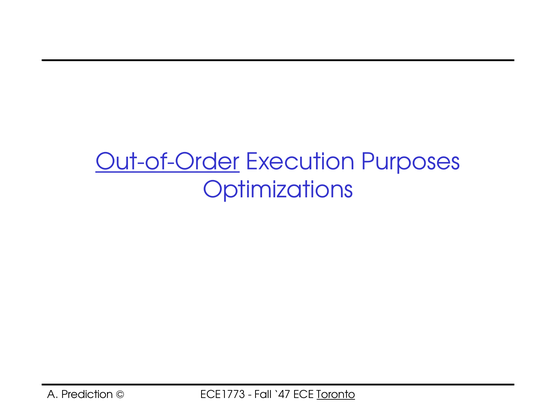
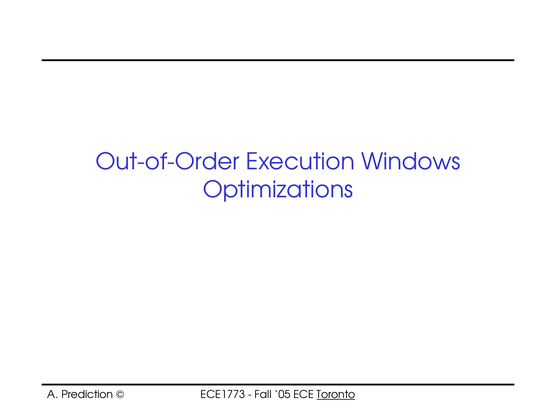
Out-of-Order underline: present -> none
Purposes: Purposes -> Windows
47: 47 -> 05
